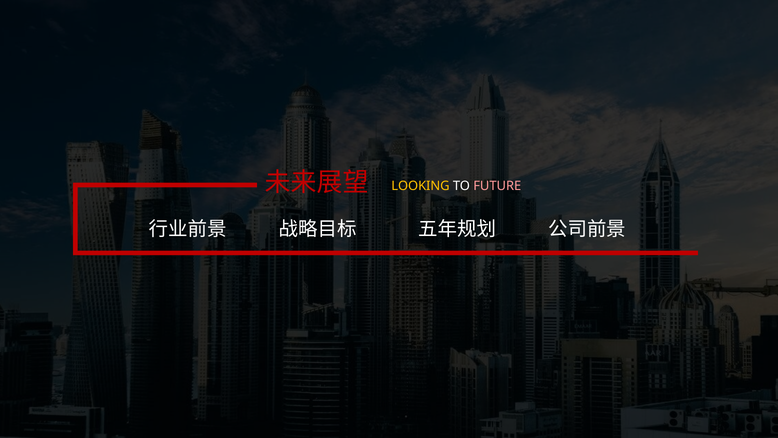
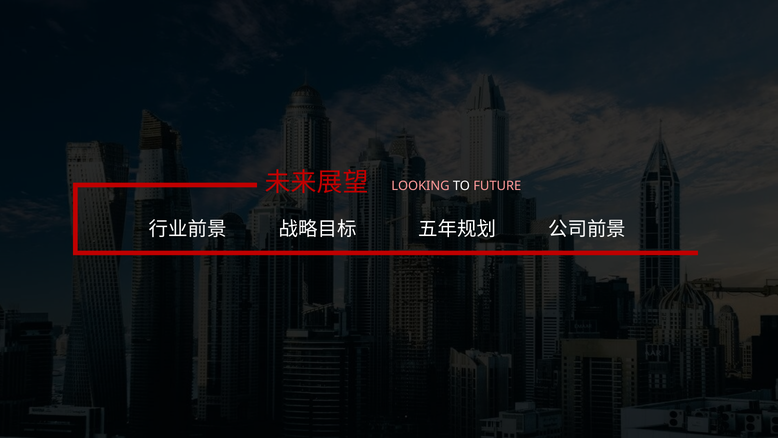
LOOKING colour: yellow -> pink
